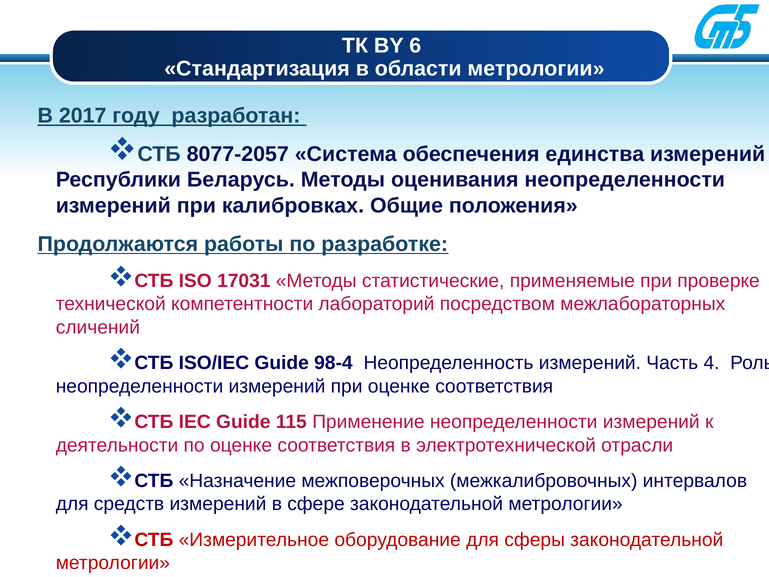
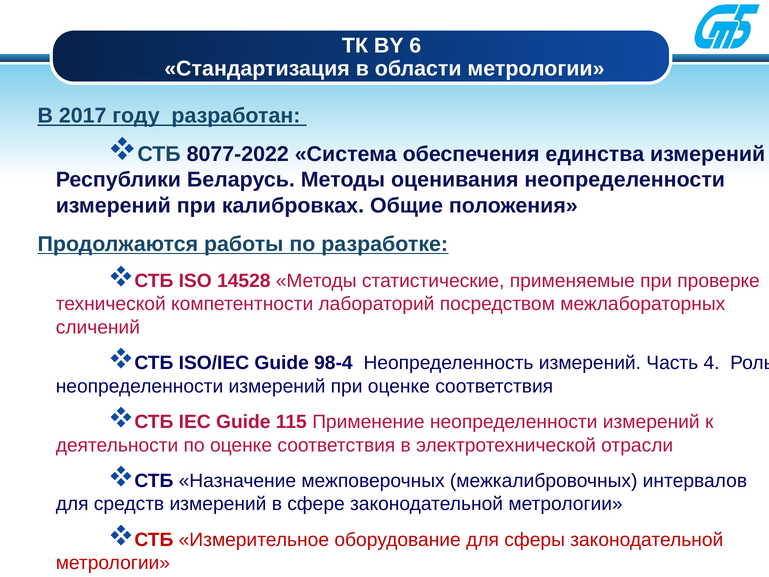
8077-2057: 8077-2057 -> 8077-2022
17031: 17031 -> 14528
